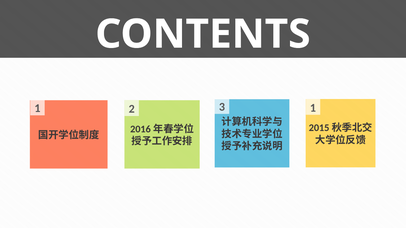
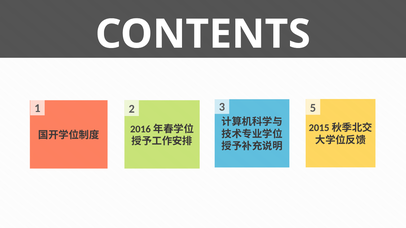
2 1: 1 -> 5
